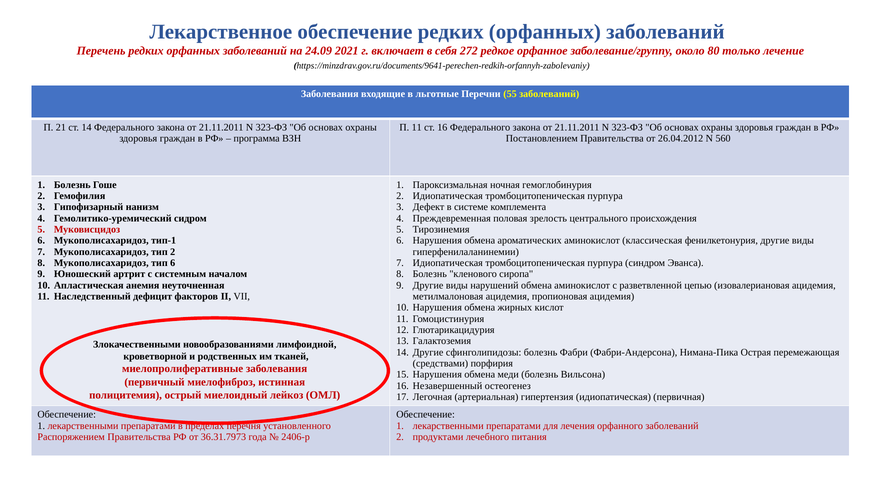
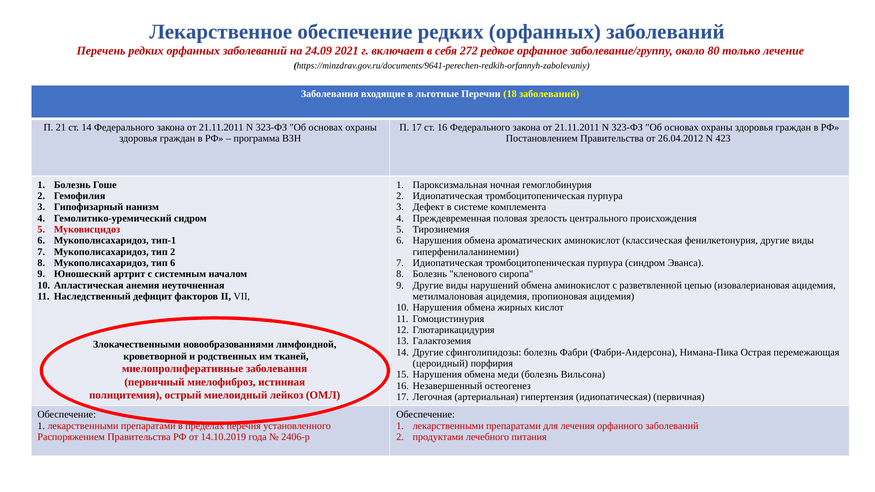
55: 55 -> 18
П 11: 11 -> 17
560: 560 -> 423
средствами: средствами -> цероидный
36.31.7973: 36.31.7973 -> 14.10.2019
